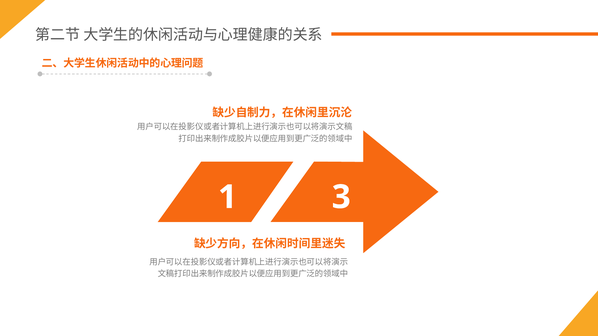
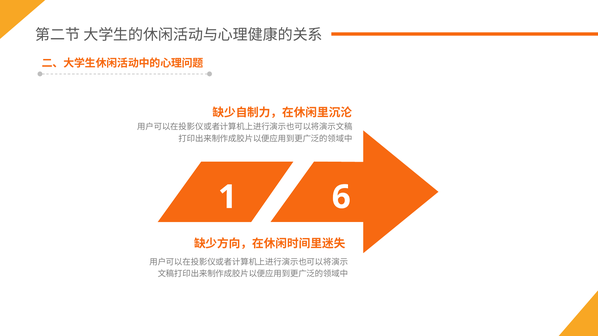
3: 3 -> 6
